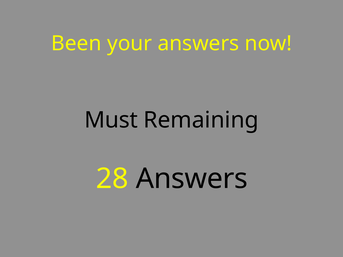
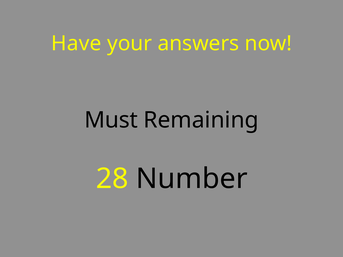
Been: Been -> Have
28 Answers: Answers -> Number
